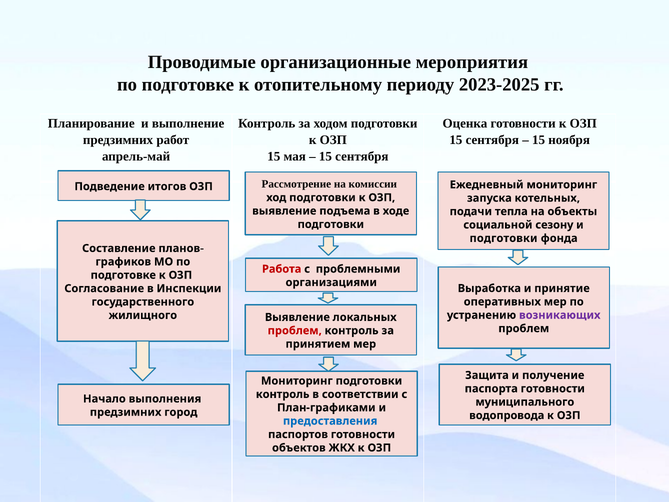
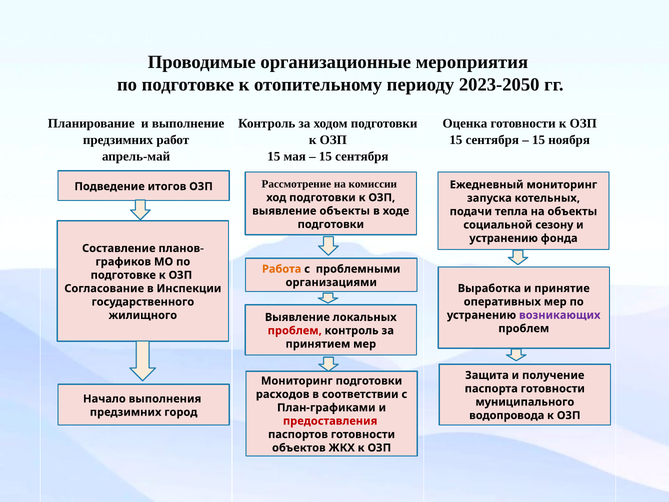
2023-2025: 2023-2025 -> 2023-2050
выявление подъема: подъема -> объекты
подготовки at (503, 238): подготовки -> устранению
Работа colour: red -> orange
контроль at (283, 394): контроль -> расходов
предоставления colour: blue -> red
